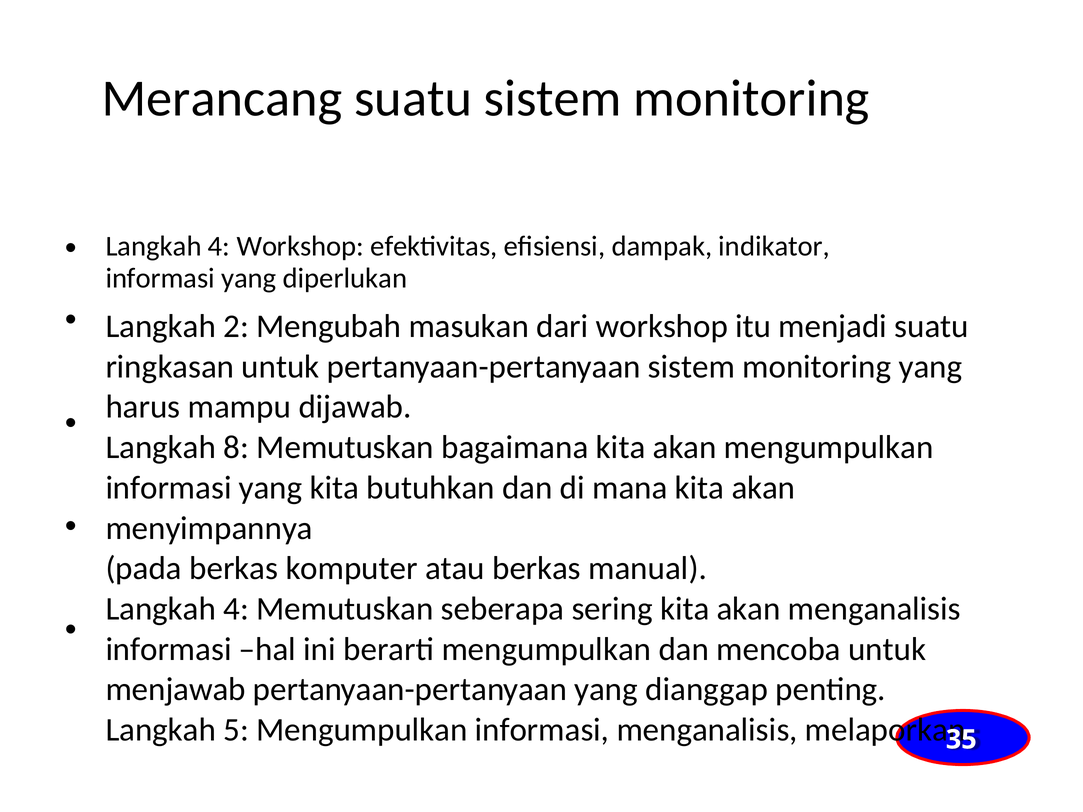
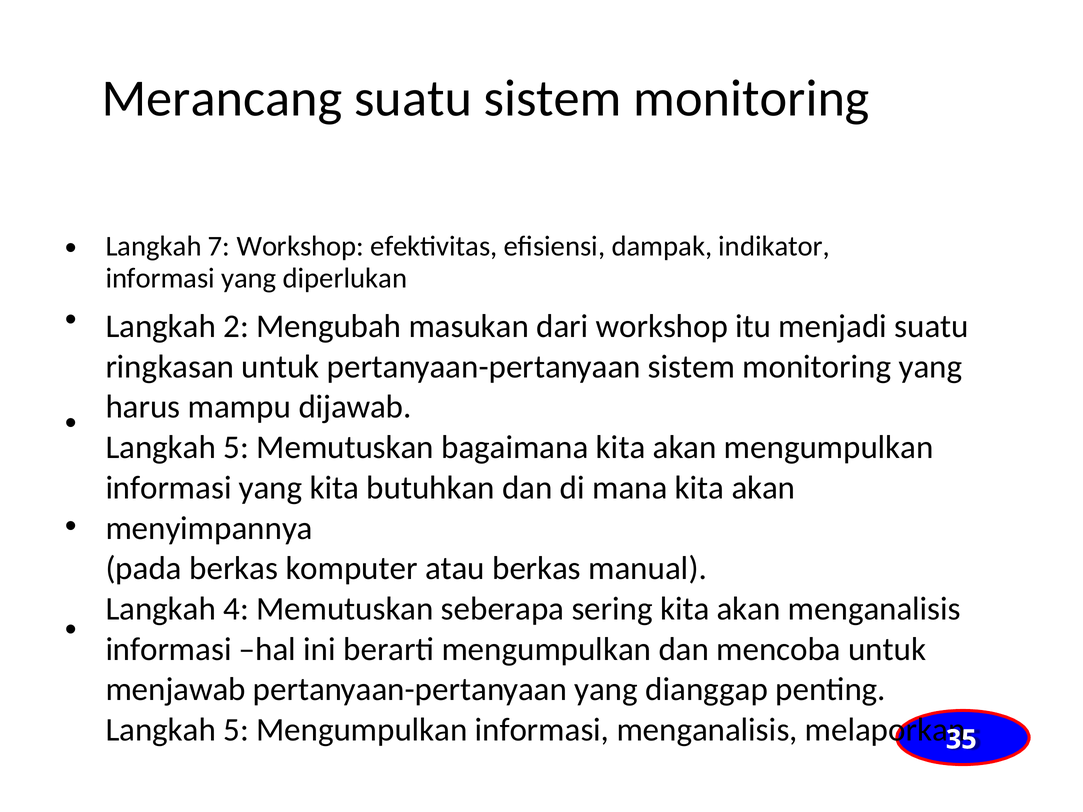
4 at (219, 247): 4 -> 7
8 at (236, 448): 8 -> 5
